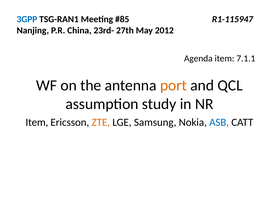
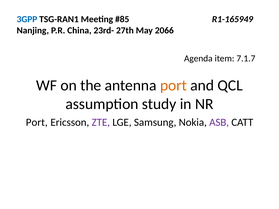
R1-115947: R1-115947 -> R1-165949
2012: 2012 -> 2066
7.1.1: 7.1.1 -> 7.1.7
Item at (37, 123): Item -> Port
ZTE colour: orange -> purple
ASB colour: blue -> purple
